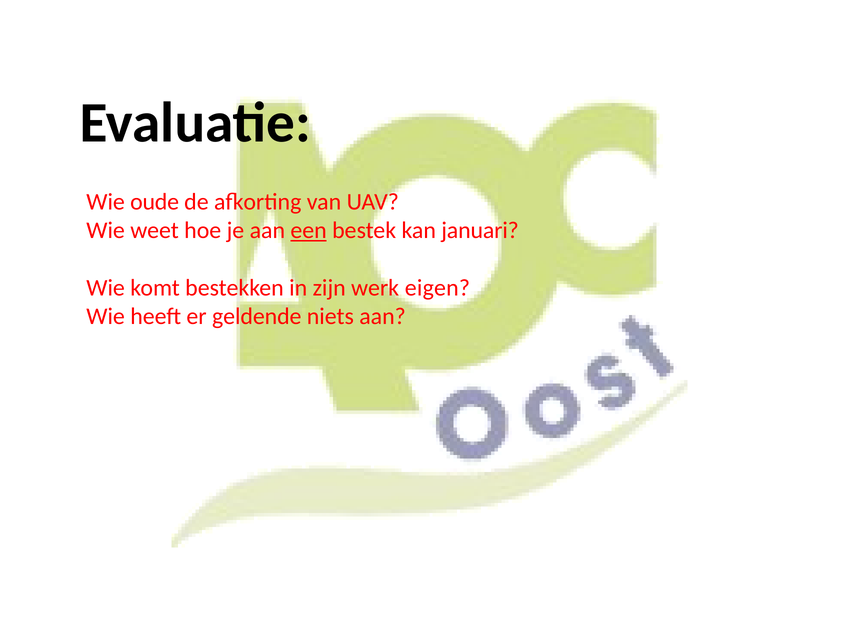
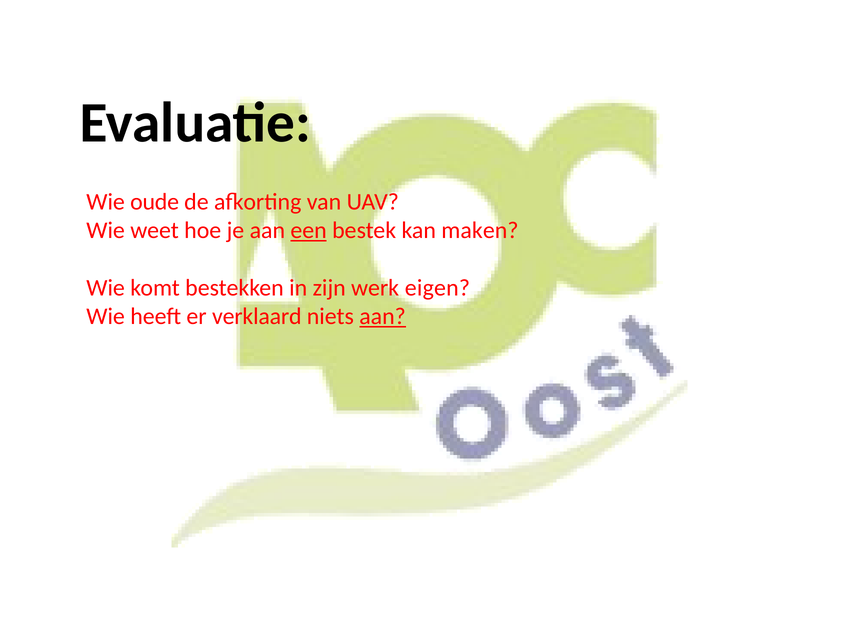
januari: januari -> maken
geldende: geldende -> verklaard
aan at (383, 317) underline: none -> present
